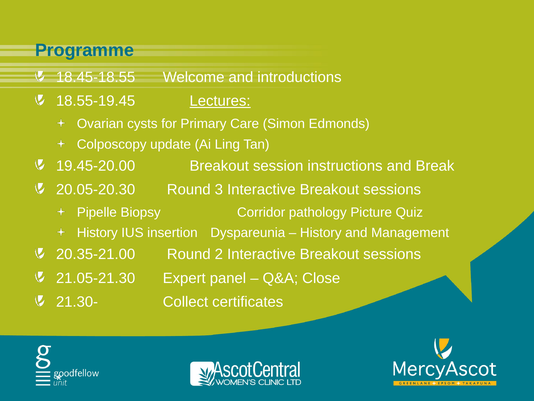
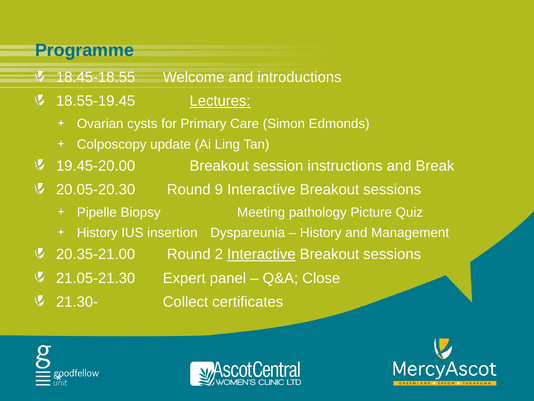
3: 3 -> 9
Corridor: Corridor -> Meeting
Interactive at (261, 254) underline: none -> present
